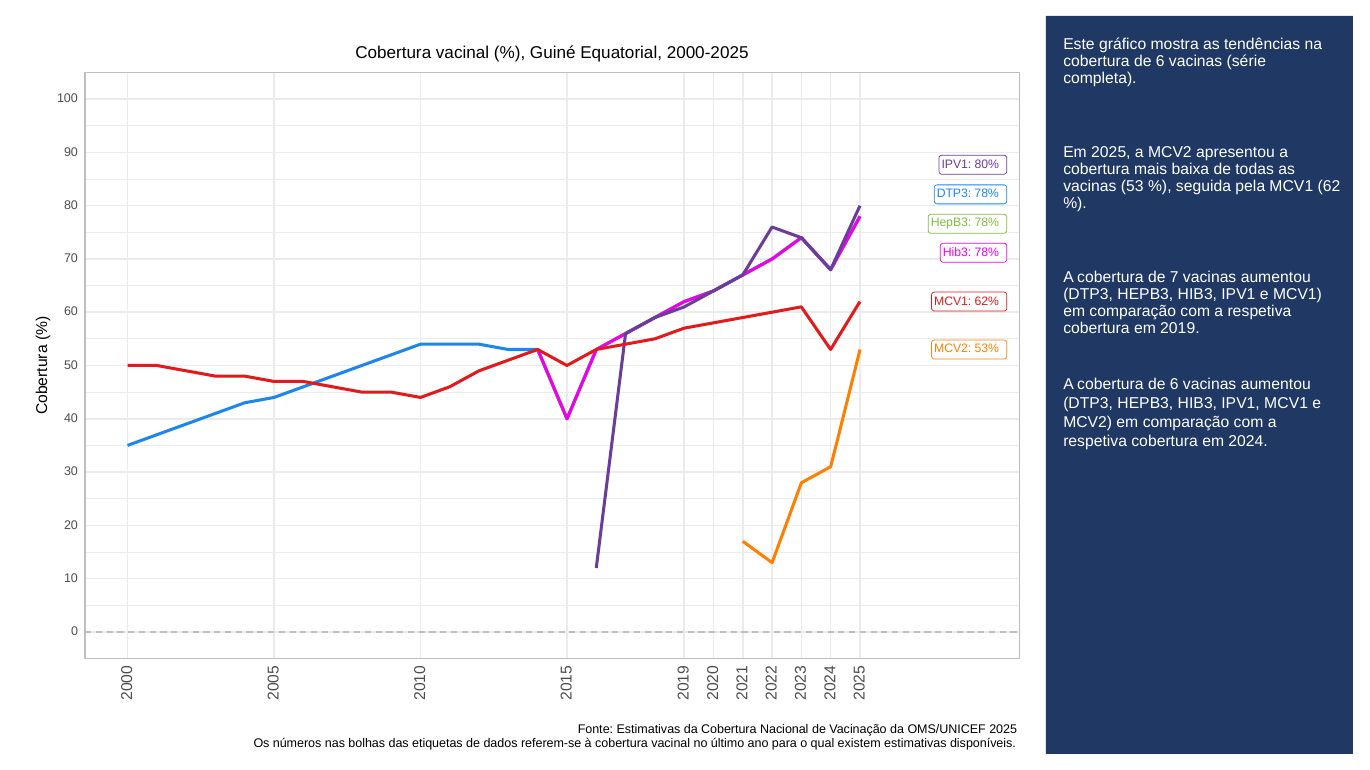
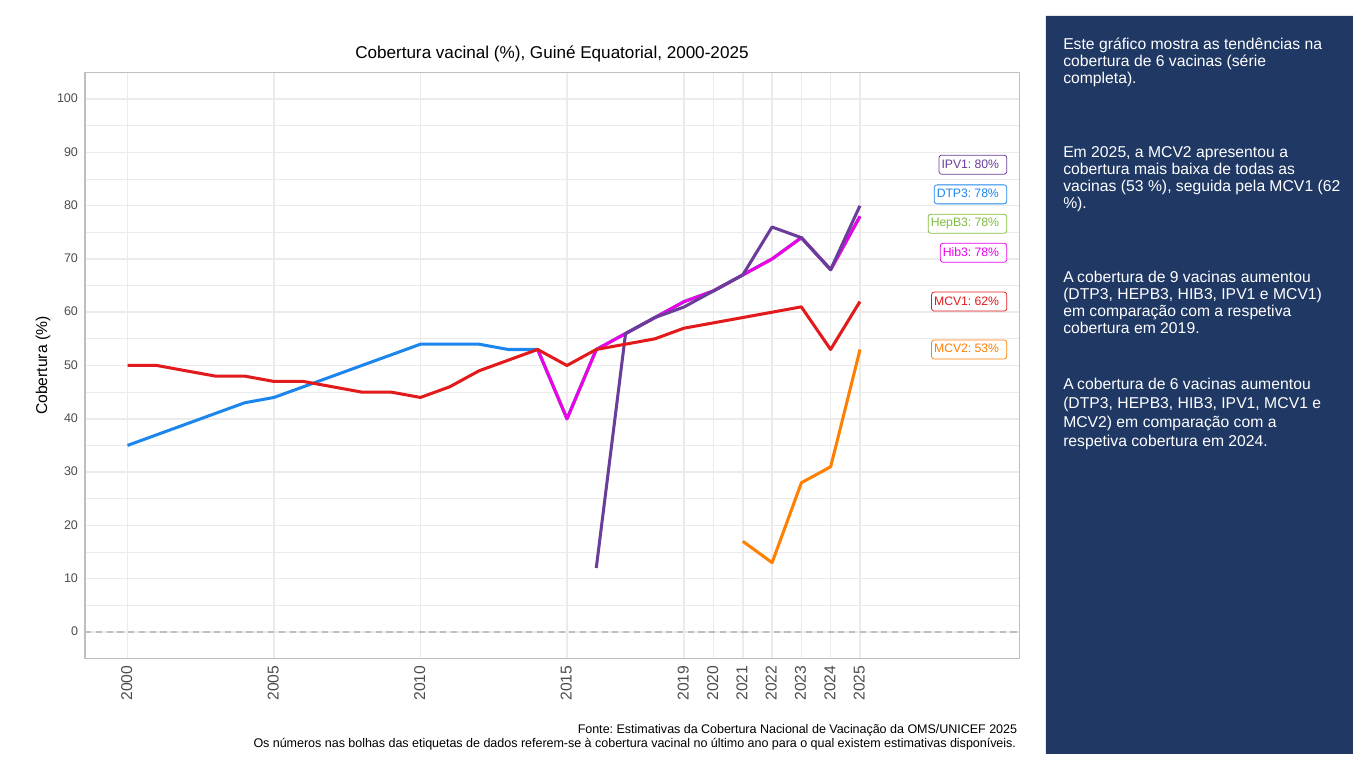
de 7: 7 -> 9
